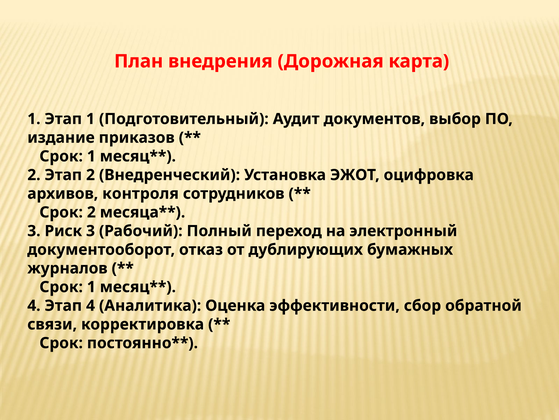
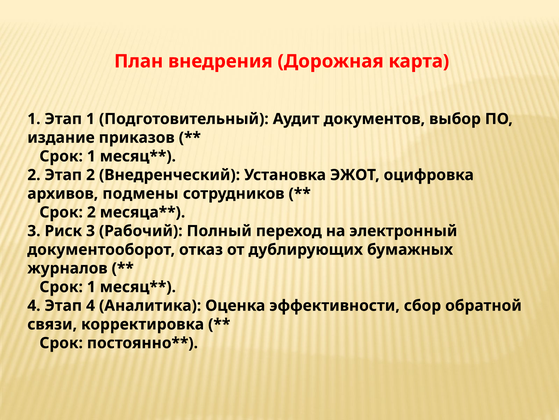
контроля: контроля -> подмены
